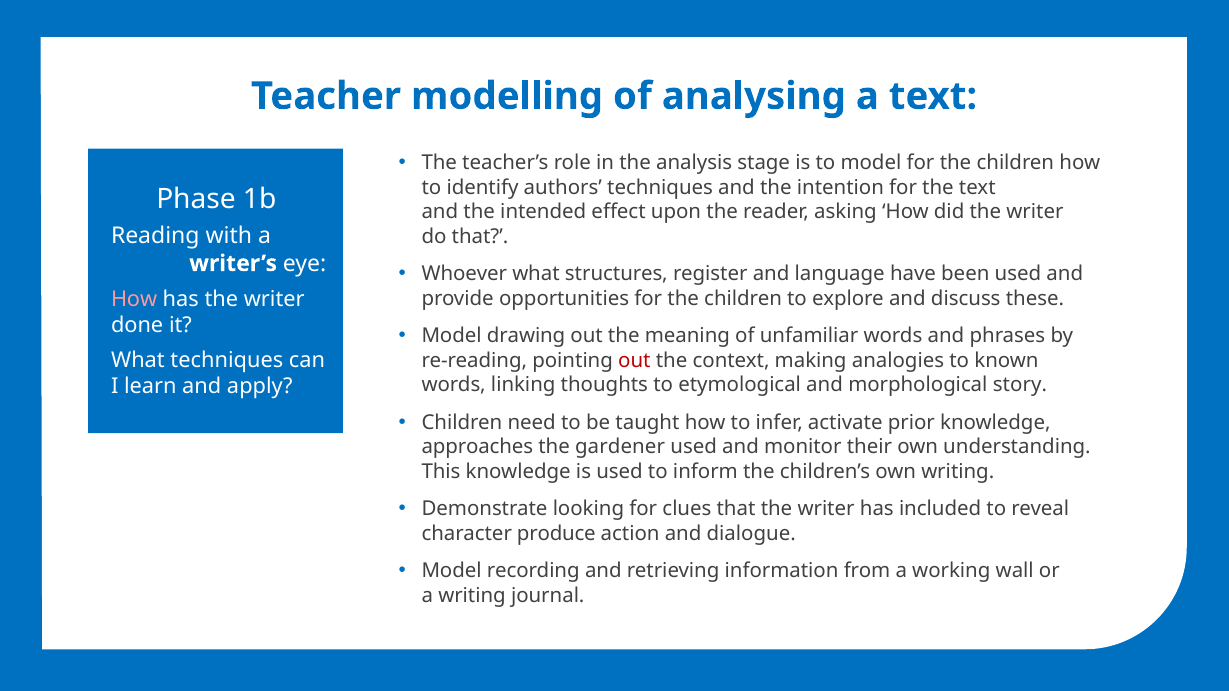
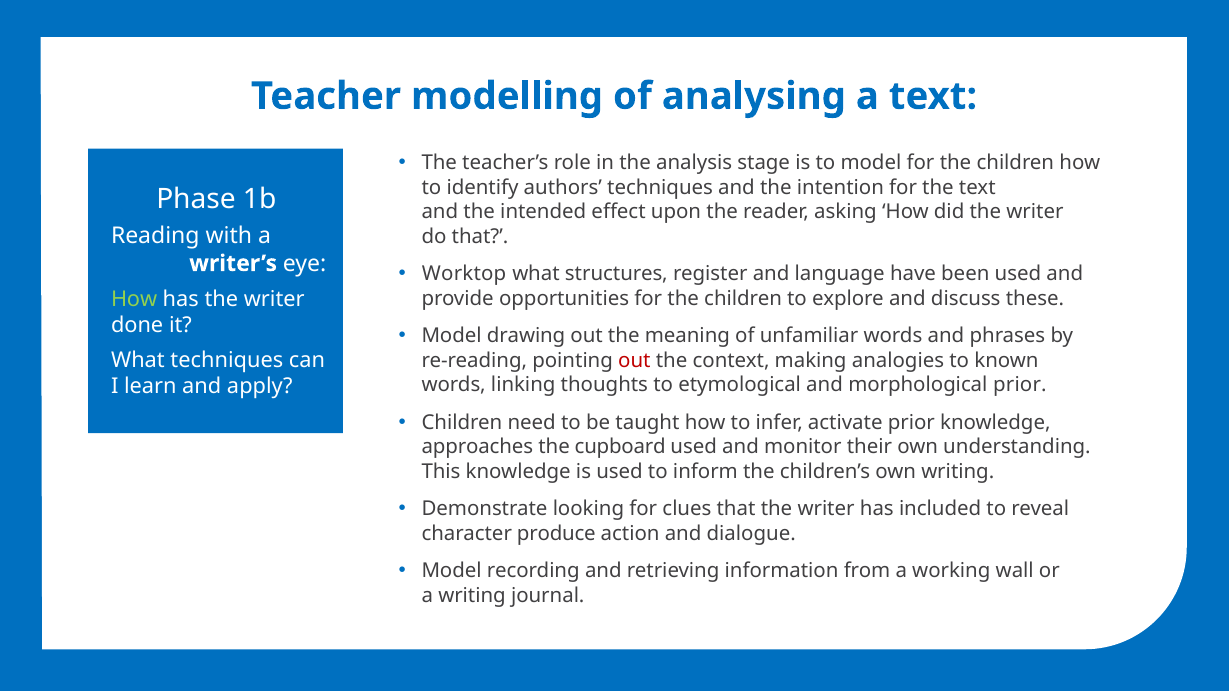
Whoever: Whoever -> Worktop
How at (134, 299) colour: pink -> light green
morphological story: story -> prior
gardener: gardener -> cupboard
